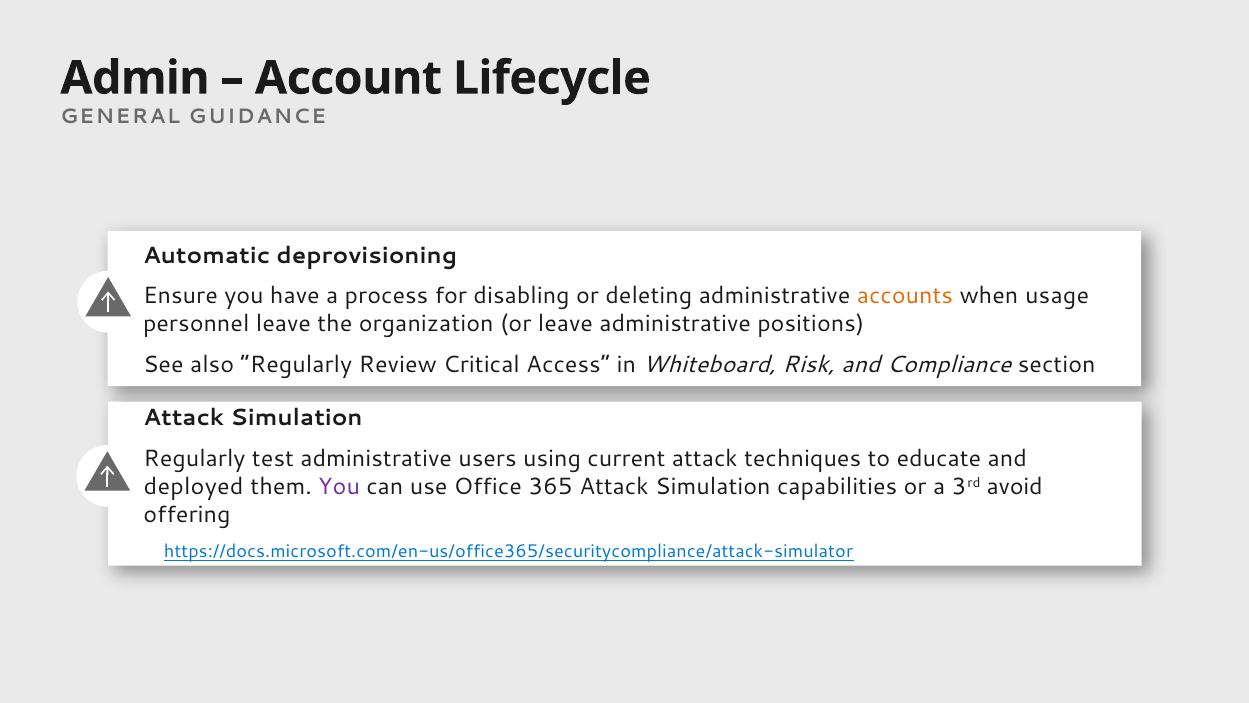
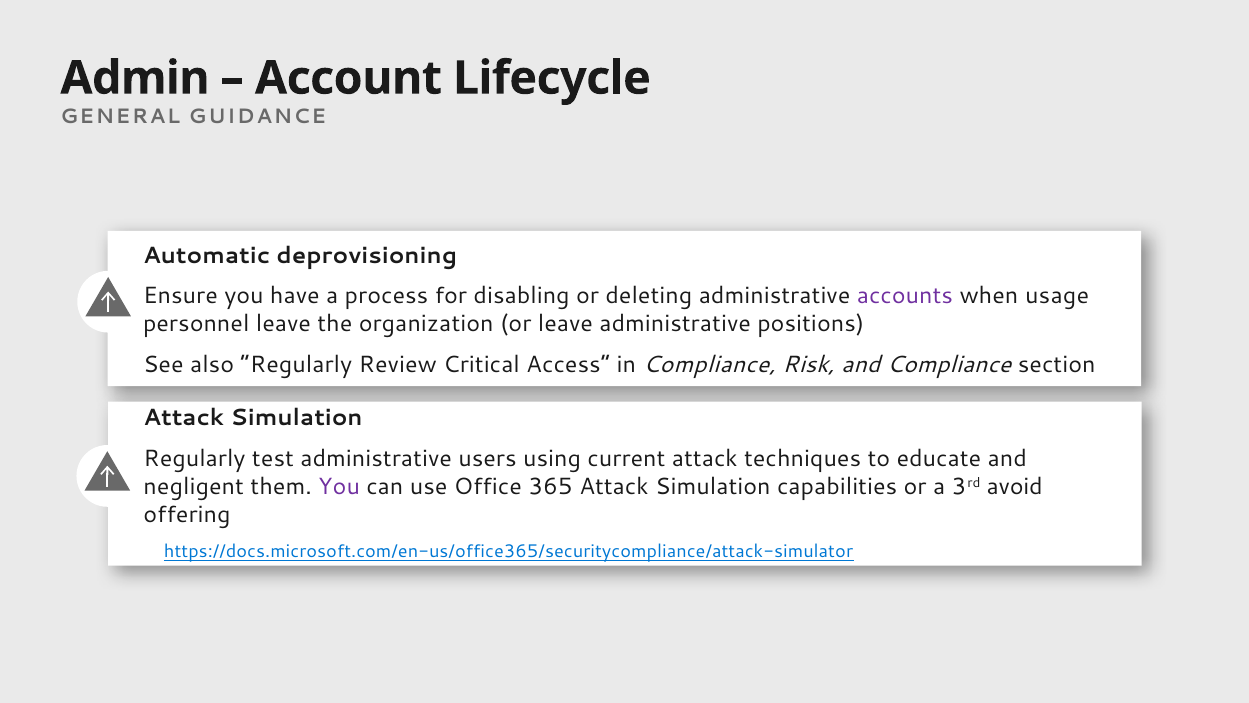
accounts colour: orange -> purple
in Whiteboard: Whiteboard -> Compliance
deployed: deployed -> negligent
